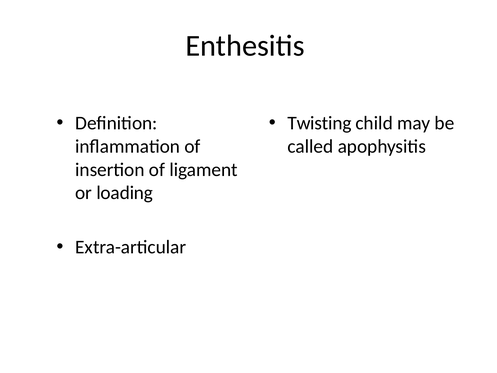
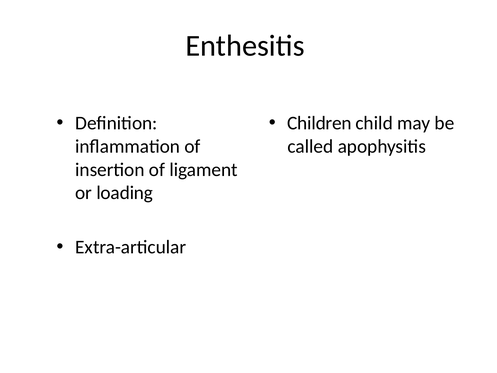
Twisting: Twisting -> Children
